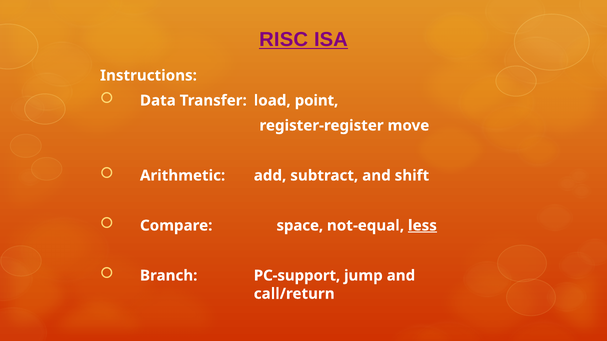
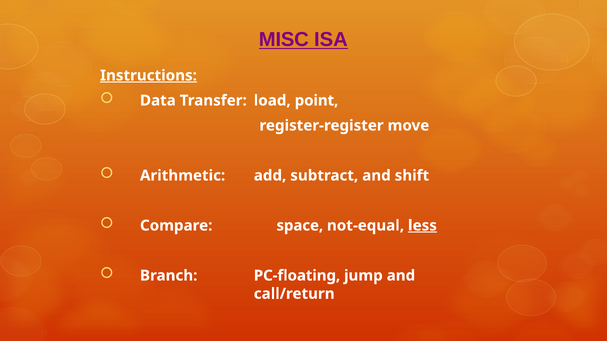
RISC: RISC -> MISC
Instructions underline: none -> present
PC-support: PC-support -> PC-floating
